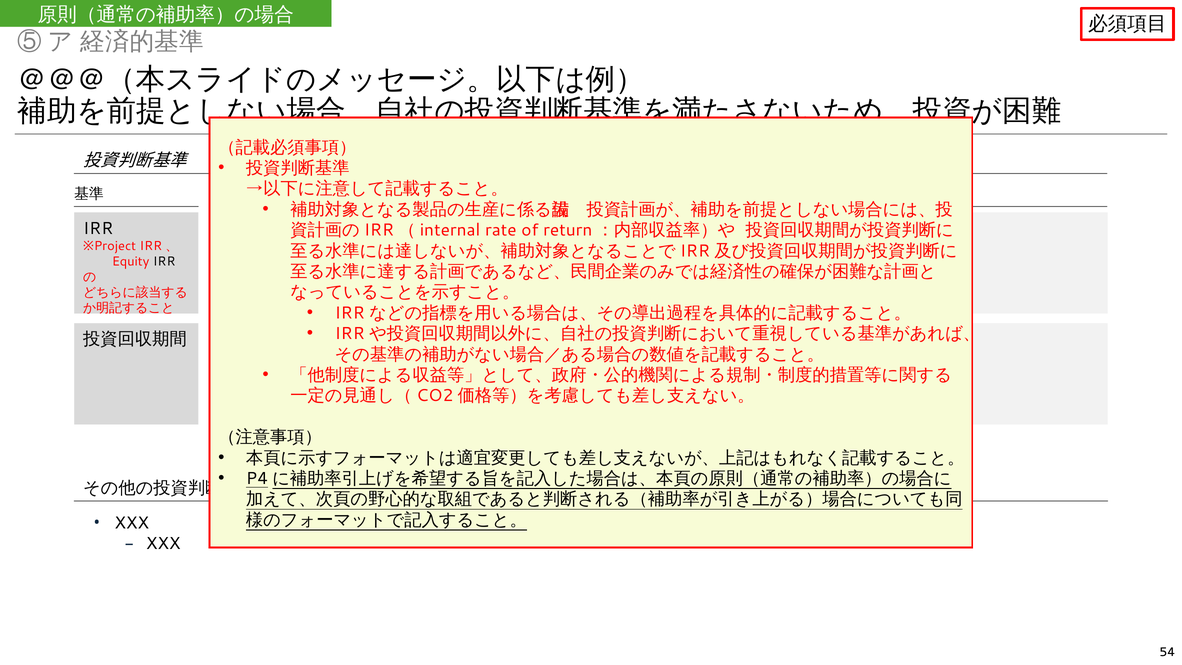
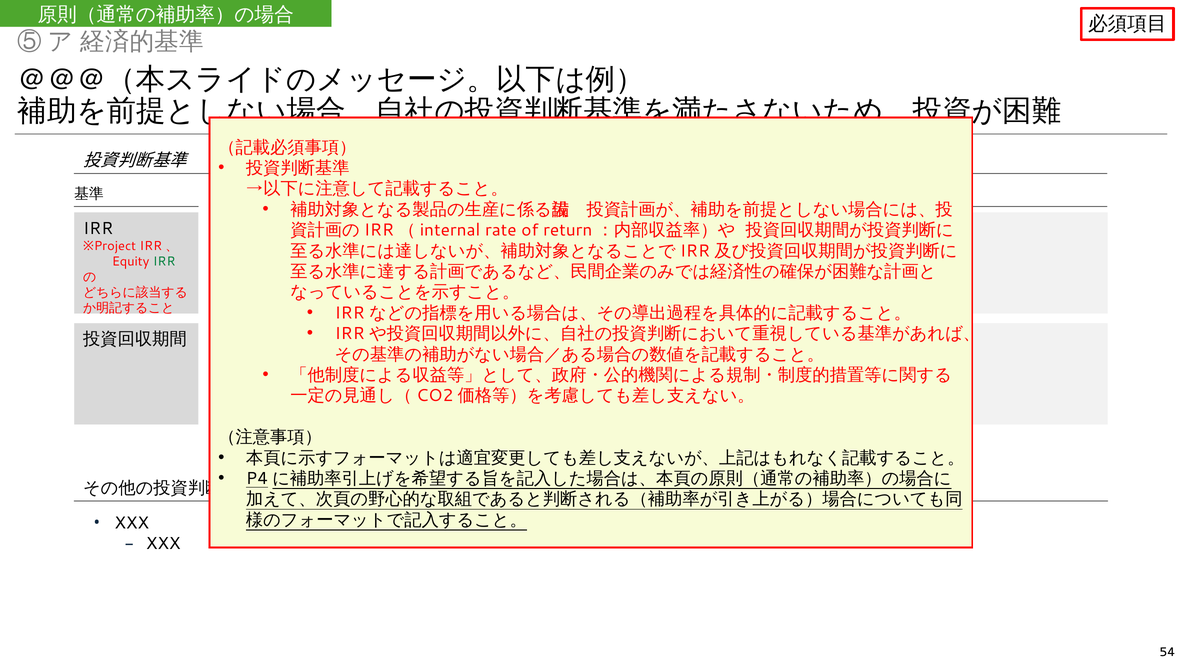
IRR at (164, 262) colour: black -> green
